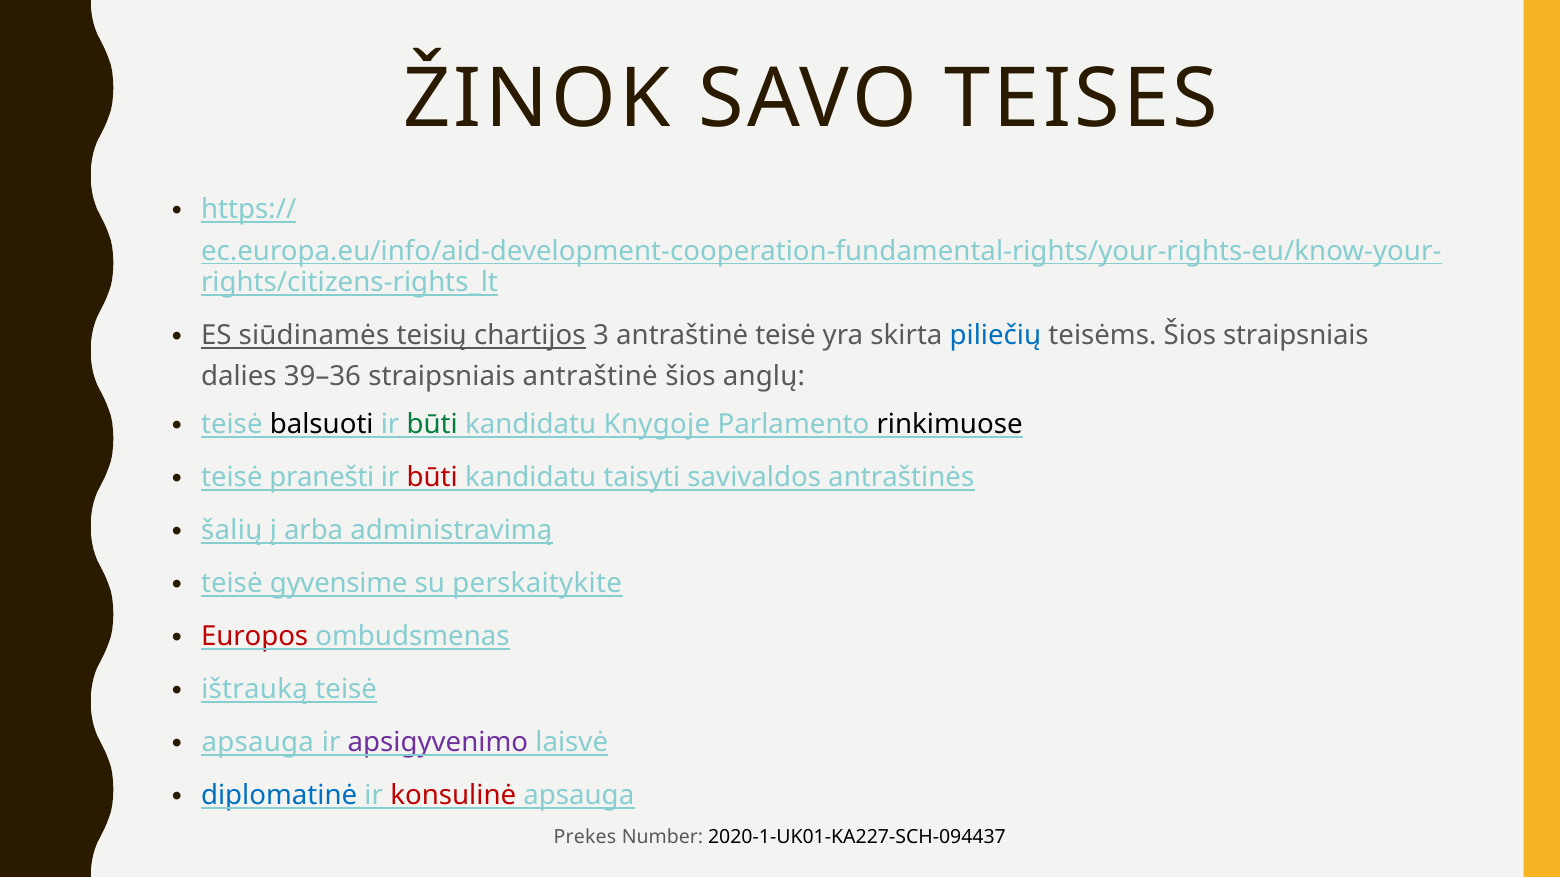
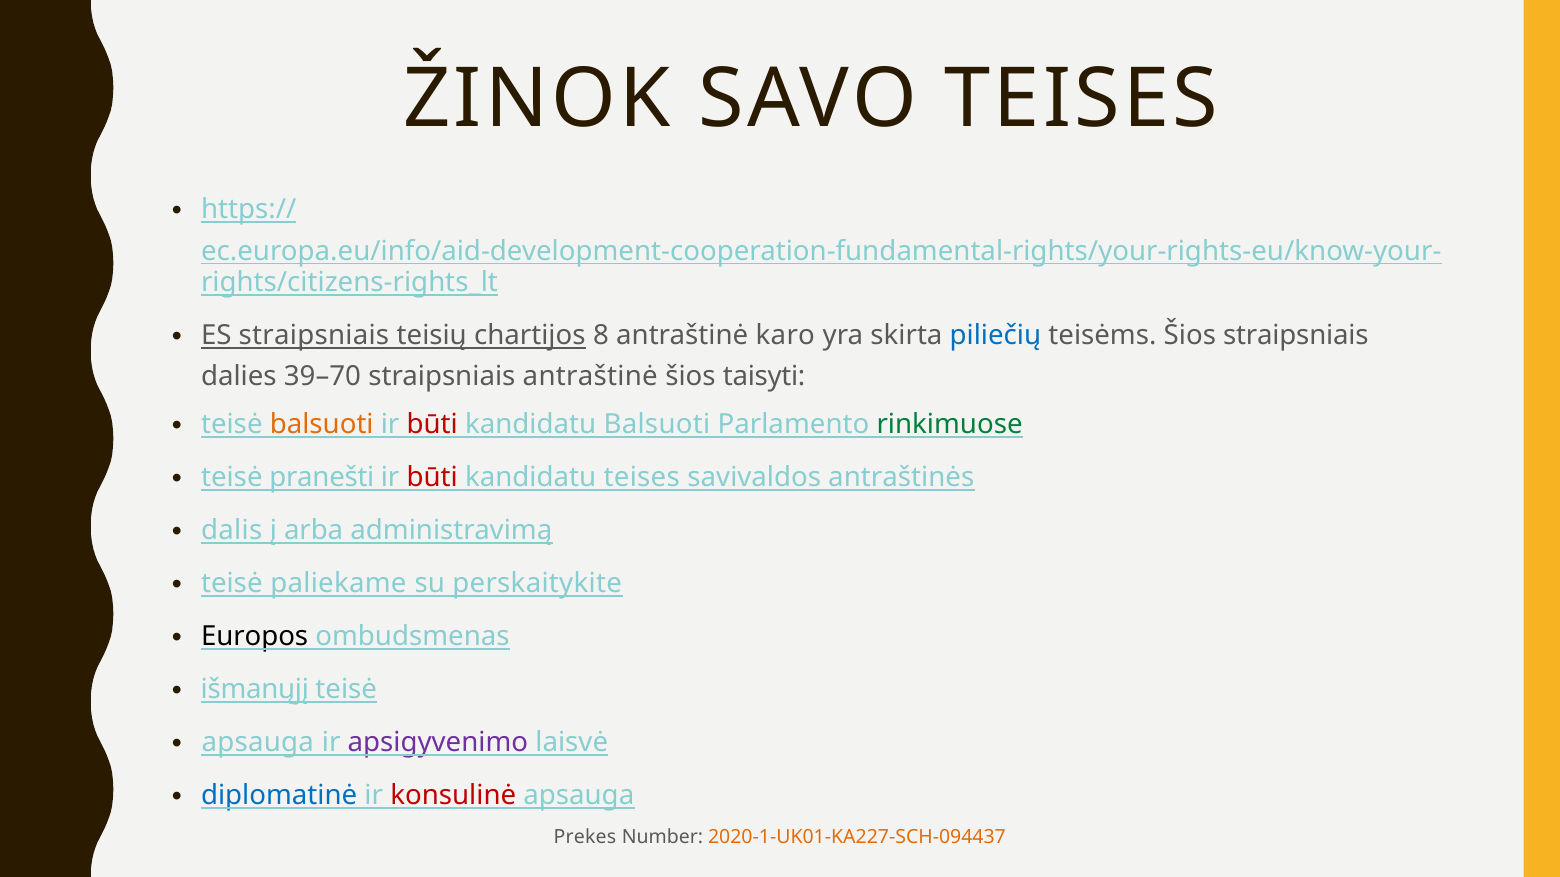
ES siūdinamės: siūdinamės -> straipsniais
3: 3 -> 8
antraštinė teisė: teisė -> karo
39–36: 39–36 -> 39–70
anglų: anglų -> taisyti
balsuoti at (322, 425) colour: black -> orange
būti at (432, 425) colour: green -> red
kandidatu Knygoje: Knygoje -> Balsuoti
rinkimuose colour: black -> green
kandidatu taisyti: taisyti -> teises
šalių: šalių -> dalis
gyvensime: gyvensime -> paliekame
Europos colour: red -> black
ištrauką: ištrauką -> išmanųjį
2020-1-UK01-KA227-SCH-094437 colour: black -> orange
